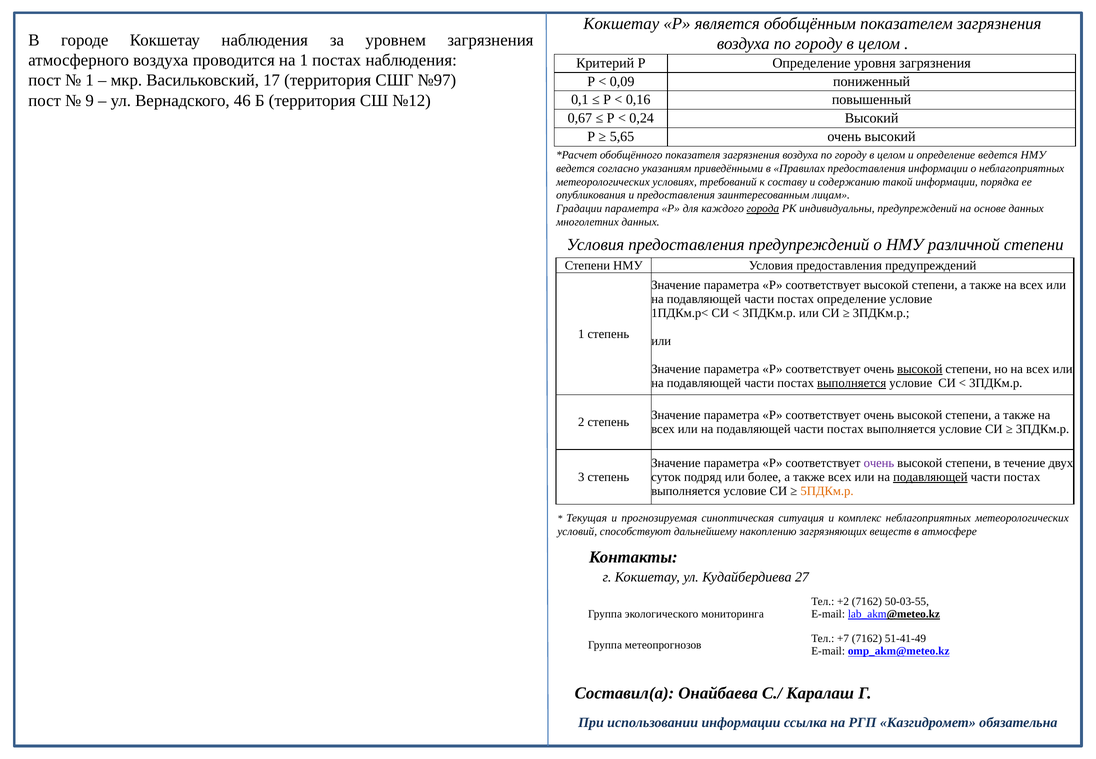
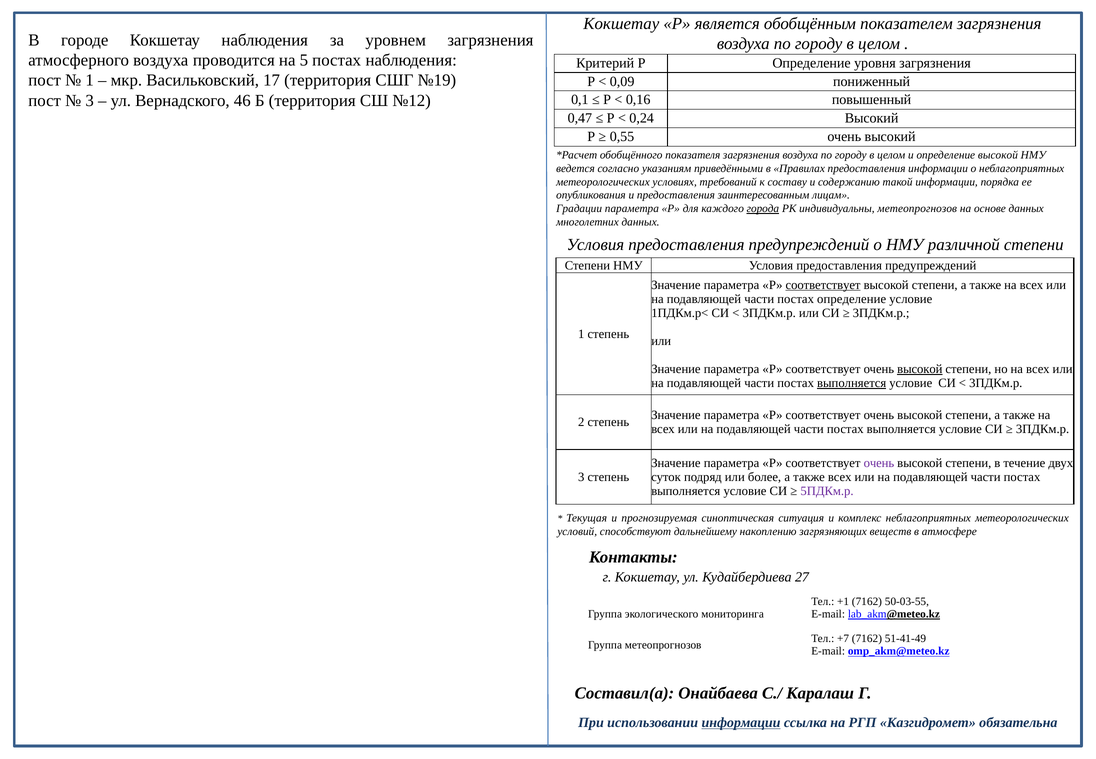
на 1: 1 -> 5
№97: №97 -> №19
9 at (90, 101): 9 -> 3
0,67: 0,67 -> 0,47
5,65: 5,65 -> 0,55
определение ведется: ведется -> высокой
индивидуальны предупреждений: предупреждений -> метеопрогнозов
соответствует at (823, 285) underline: none -> present
подавляющей at (930, 477) underline: present -> none
5ПДКм.р colour: orange -> purple
+2: +2 -> +1
информации at (741, 723) underline: none -> present
